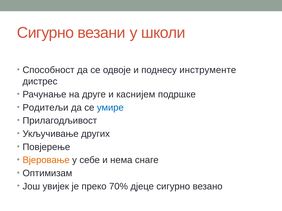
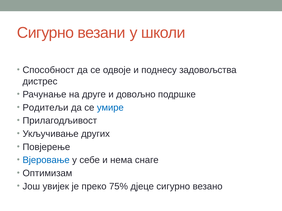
инструменте: инструменте -> задовољства
каснијем: каснијем -> довољно
Вјеровање colour: orange -> blue
70%: 70% -> 75%
